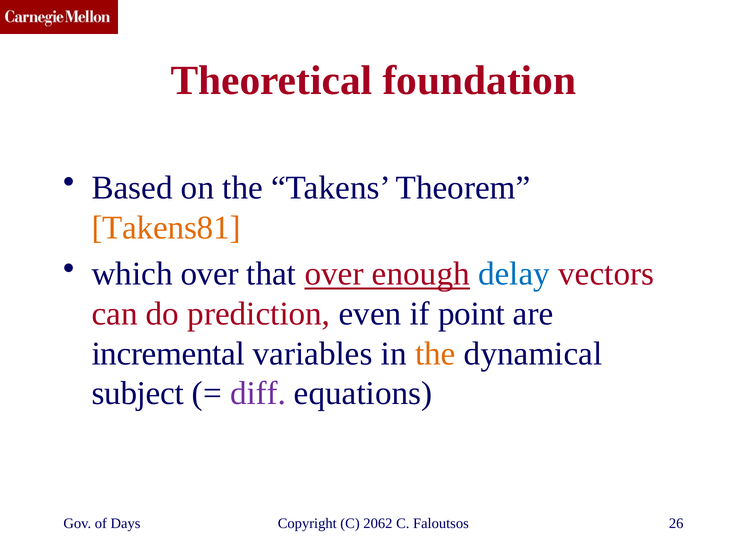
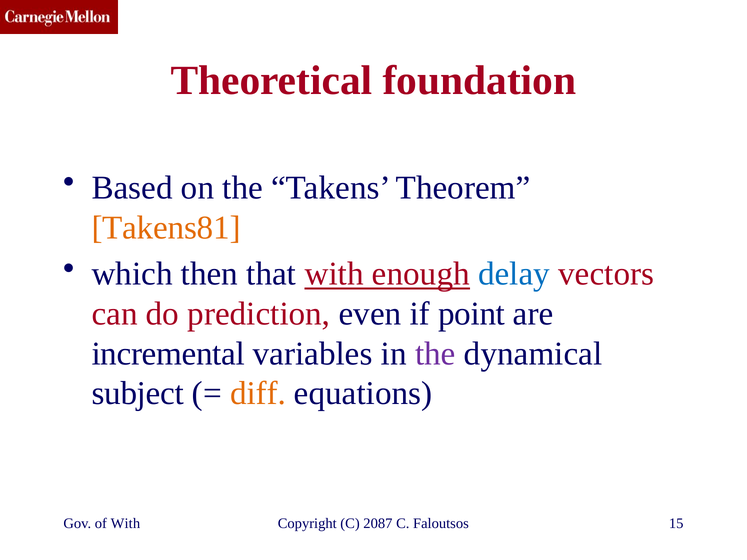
which over: over -> then
that over: over -> with
the at (435, 354) colour: orange -> purple
diff colour: purple -> orange
of Days: Days -> With
2062: 2062 -> 2087
26: 26 -> 15
